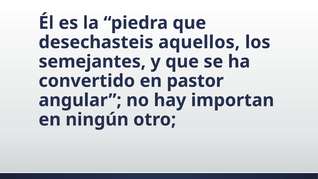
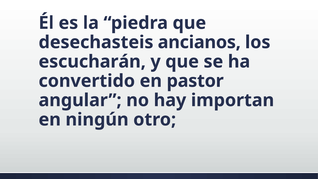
aquellos: aquellos -> ancianos
semejantes: semejantes -> escucharán
